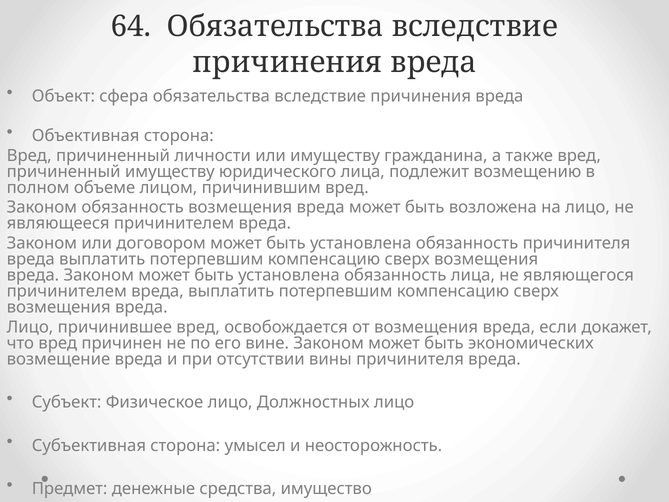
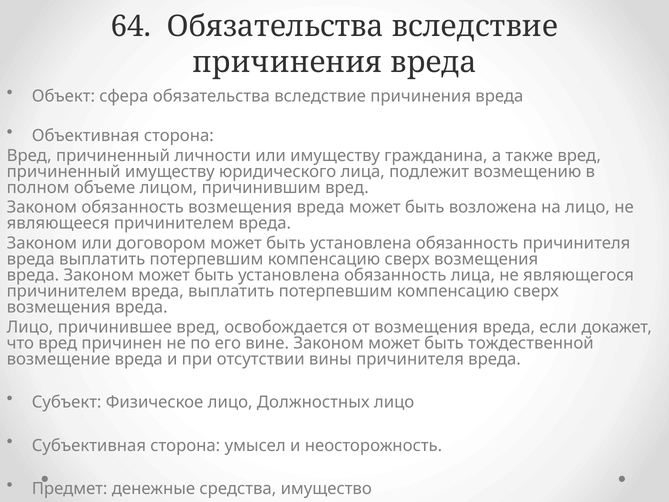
экономических: экономических -> тождественной
